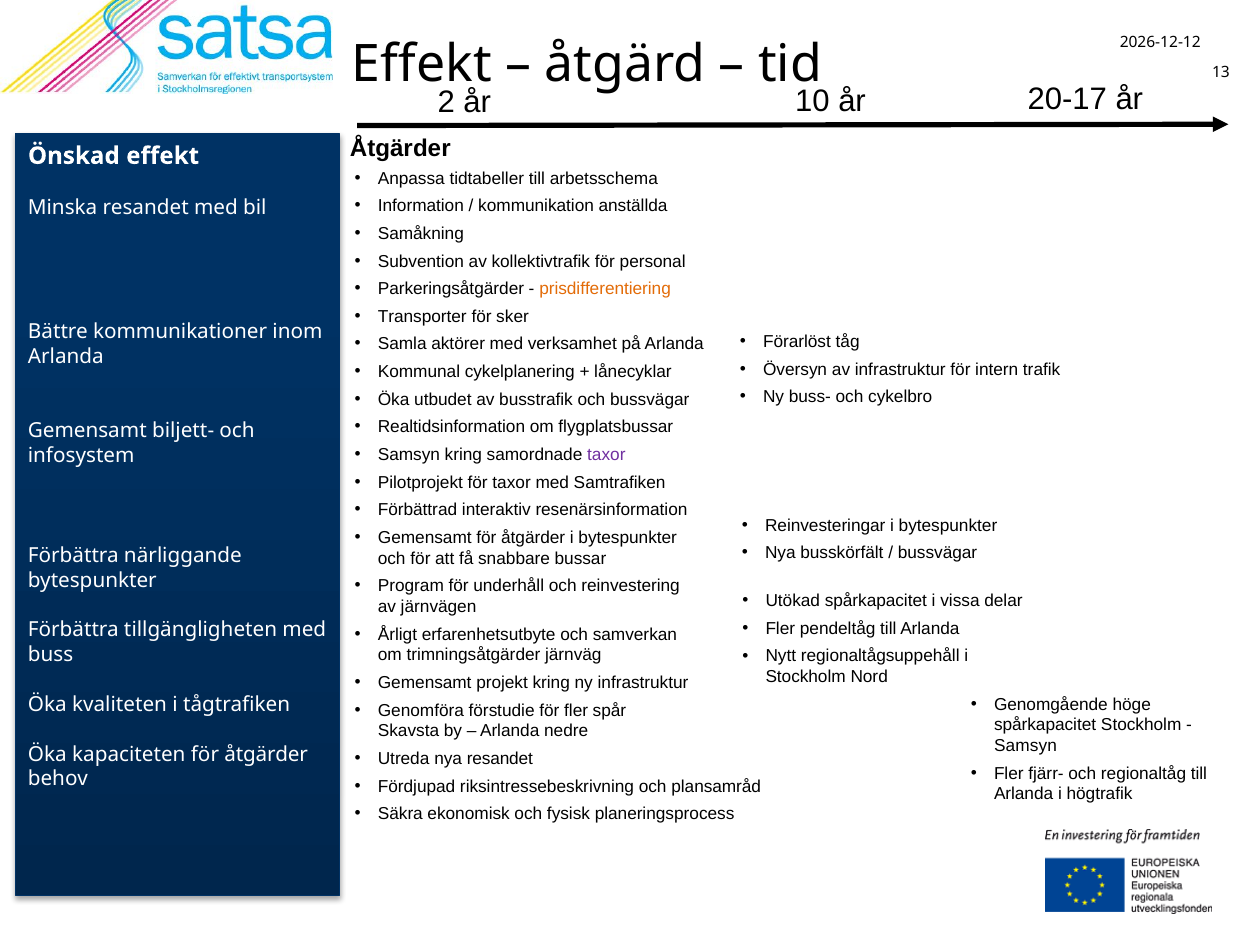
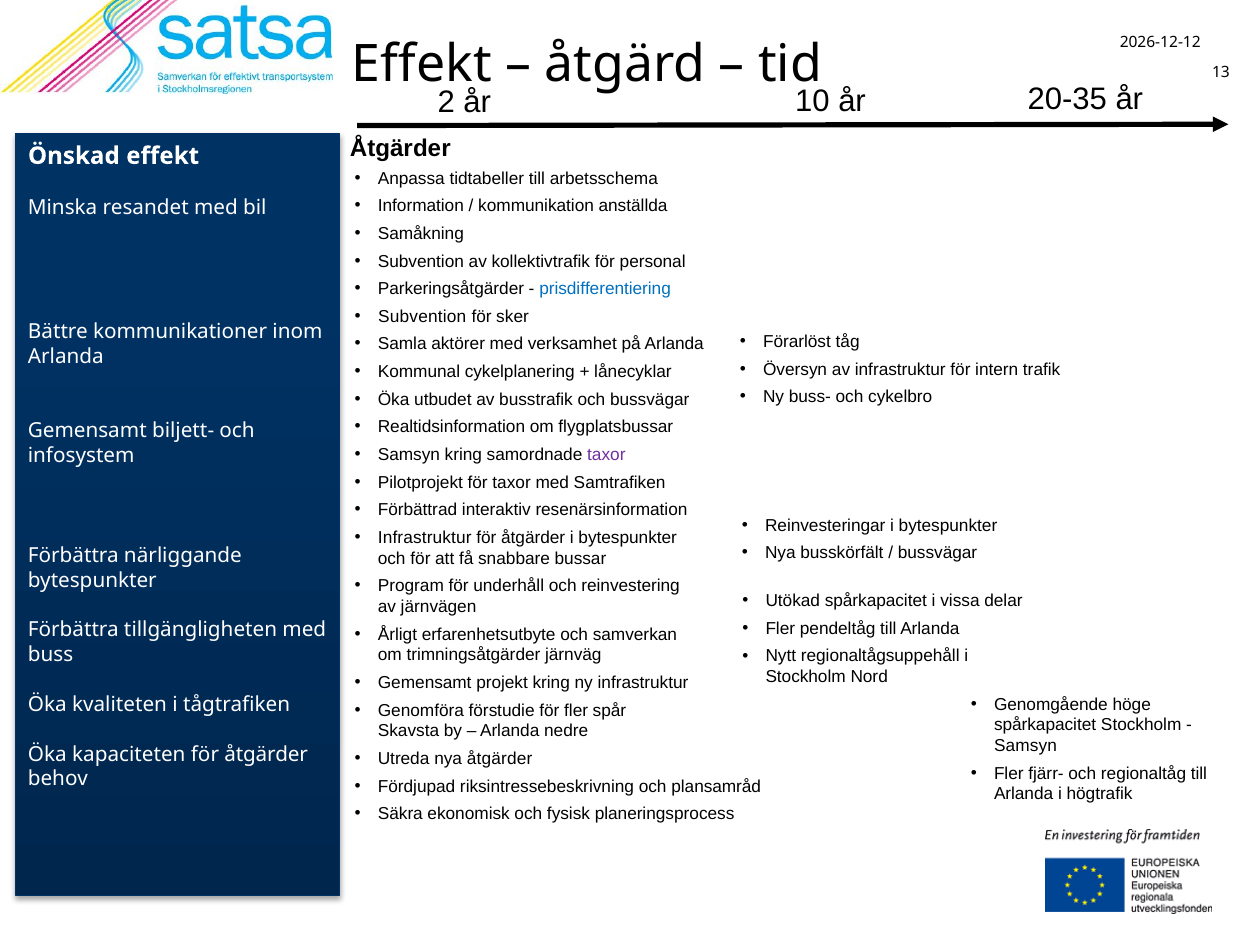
20-17: 20-17 -> 20-35
prisdifferentiering colour: orange -> blue
Transporter at (422, 317): Transporter -> Subvention
Gemensamt at (425, 538): Gemensamt -> Infrastruktur
nya resandet: resandet -> åtgärder
